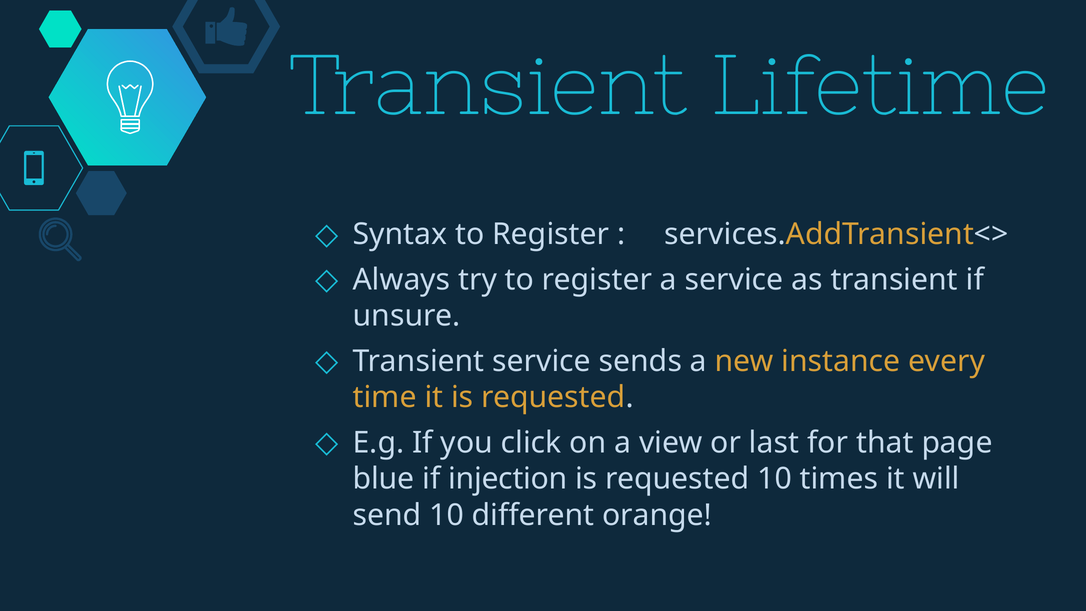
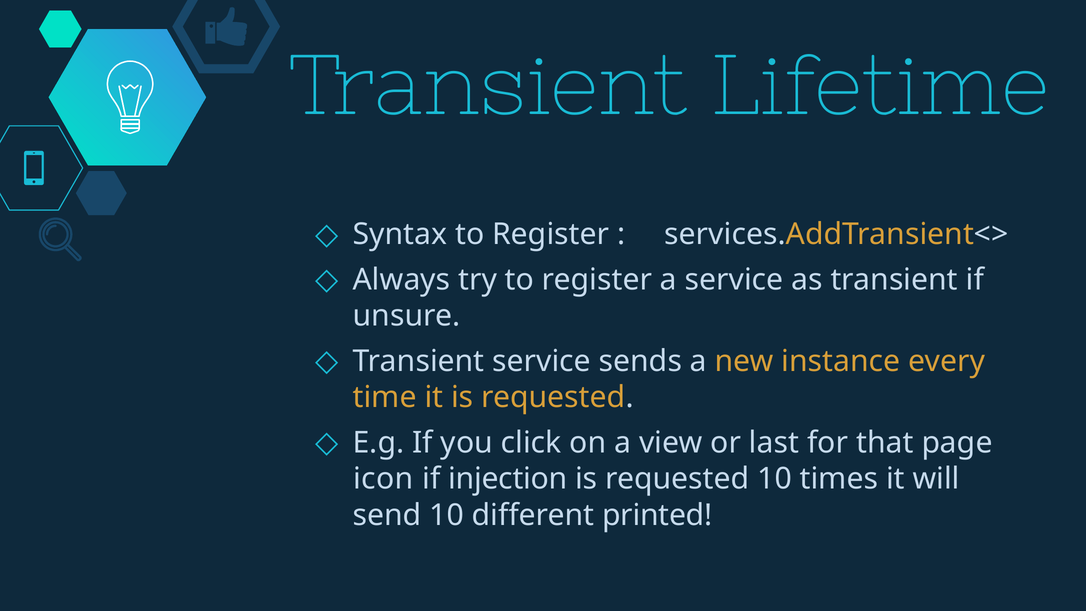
blue: blue -> icon
orange: orange -> printed
